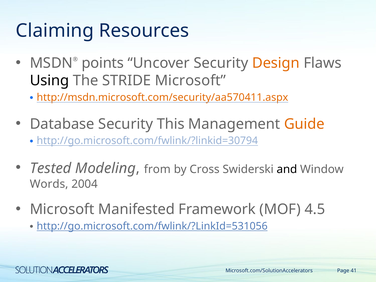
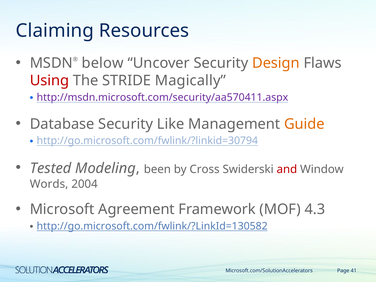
points: points -> below
Using colour: black -> red
STRIDE Microsoft: Microsoft -> Magically
http://msdn.microsoft.com/security/aa570411.aspx colour: orange -> purple
This: This -> Like
from: from -> been
and colour: black -> red
Manifested: Manifested -> Agreement
4.5: 4.5 -> 4.3
http://go.microsoft.com/fwlink/?LinkId=531056: http://go.microsoft.com/fwlink/?LinkId=531056 -> http://go.microsoft.com/fwlink/?LinkId=130582
